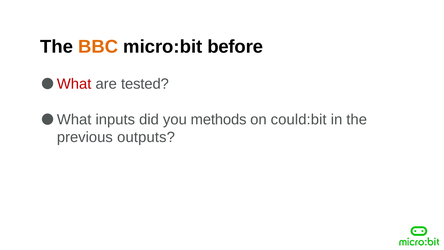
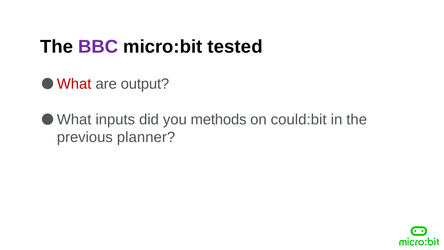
BBC colour: orange -> purple
before: before -> tested
tested: tested -> output
outputs: outputs -> planner
